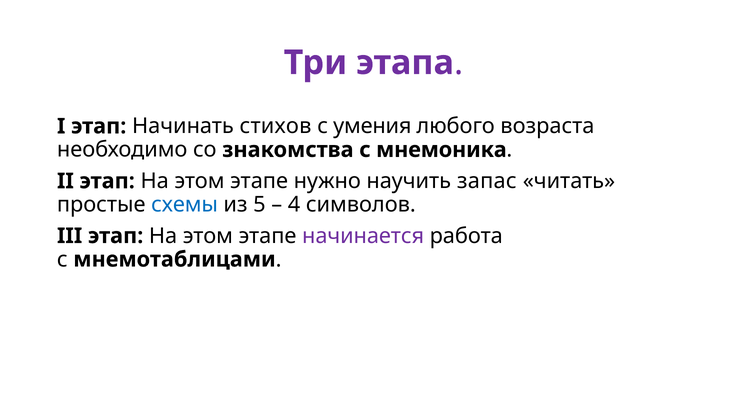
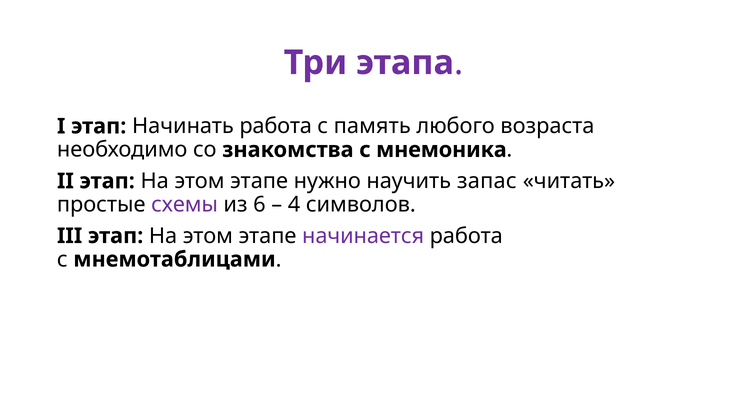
Начинать стихов: стихов -> работа
умения: умения -> память
схемы colour: blue -> purple
5: 5 -> 6
